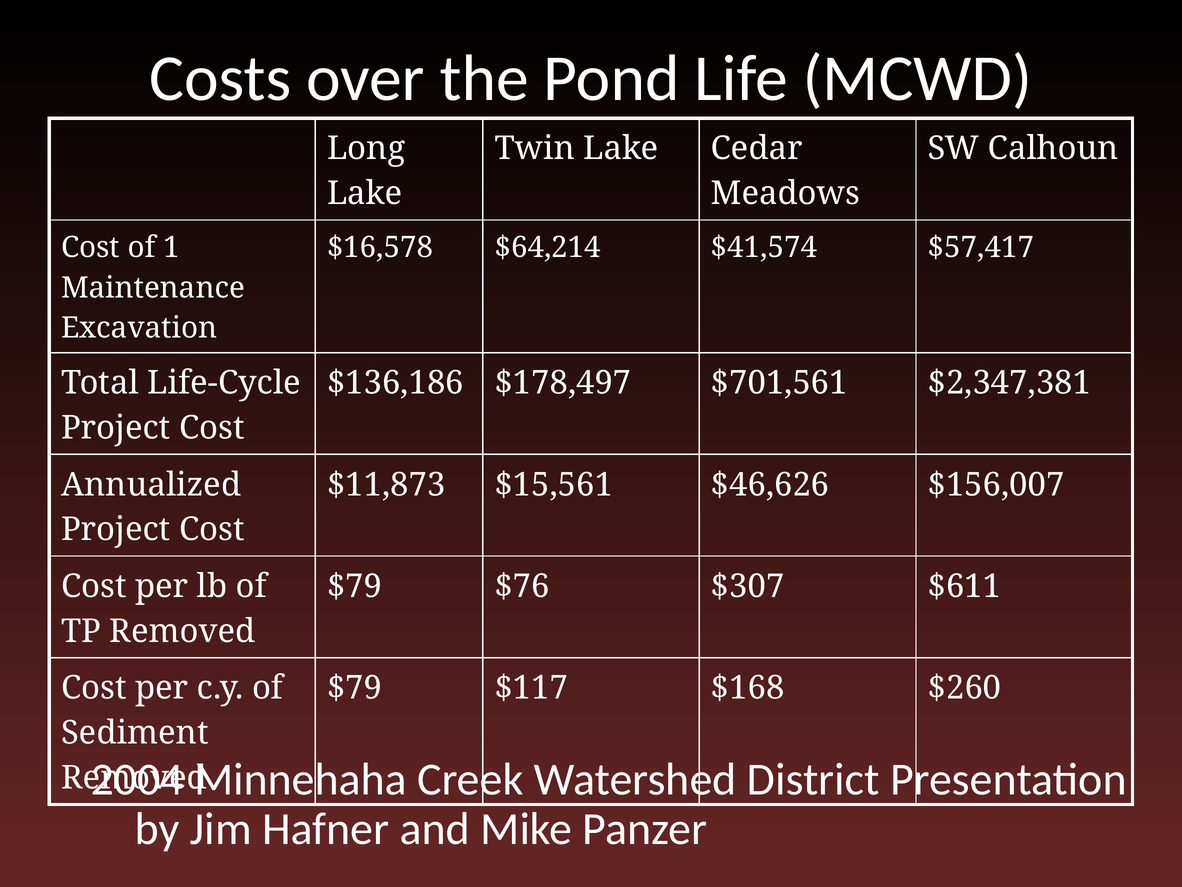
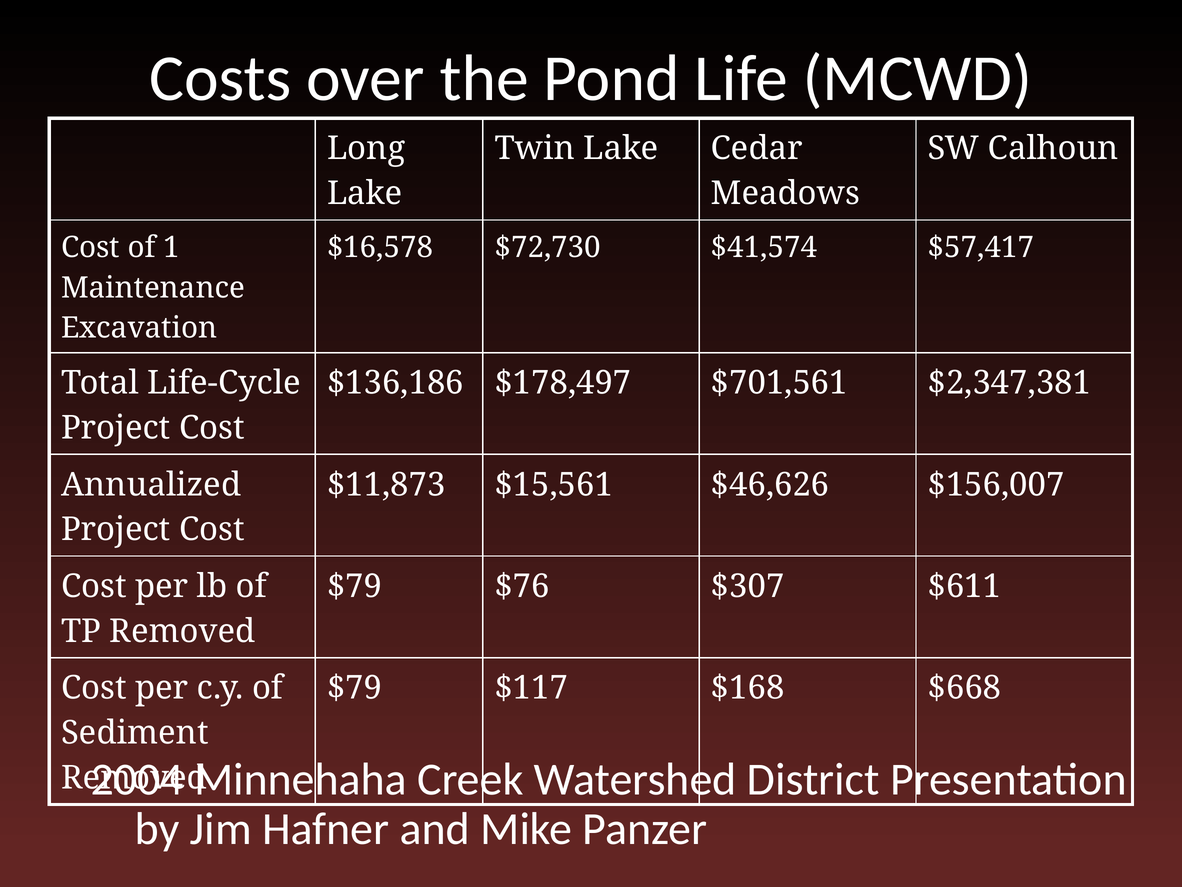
$64,214: $64,214 -> $72,730
$260: $260 -> $668
